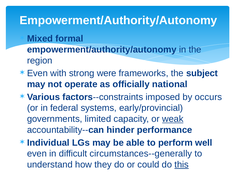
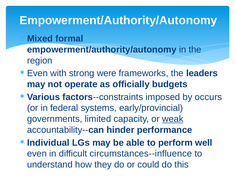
subject: subject -> leaders
national: national -> budgets
circumstances--generally: circumstances--generally -> circumstances--influence
this underline: present -> none
